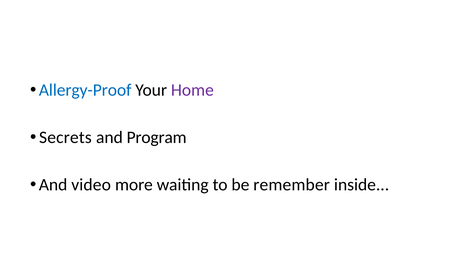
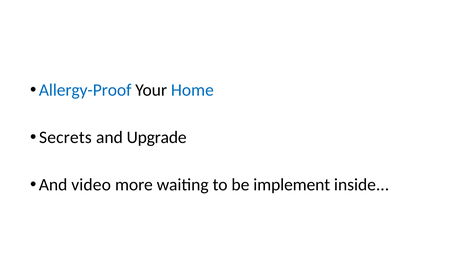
Home colour: purple -> blue
Program: Program -> Upgrade
remember: remember -> implement
